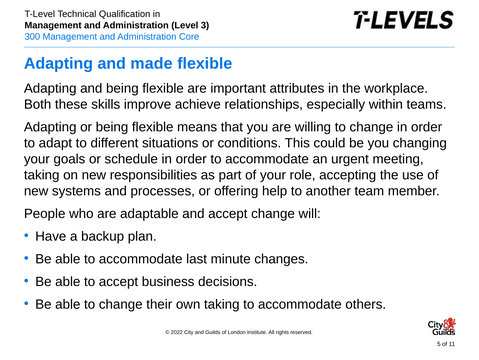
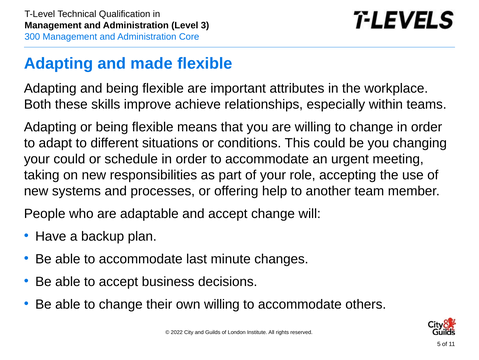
your goals: goals -> could
own taking: taking -> willing
